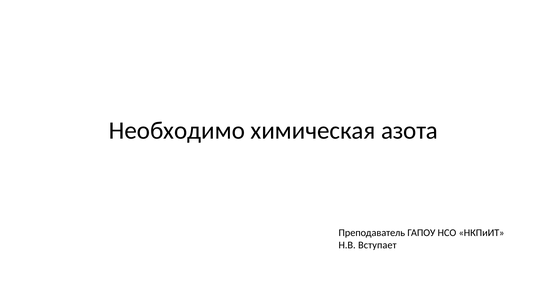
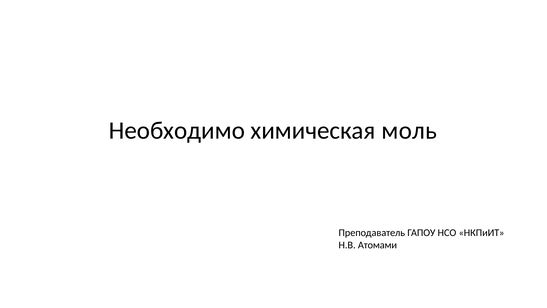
азота: азота -> моль
Вступает: Вступает -> Атомами
